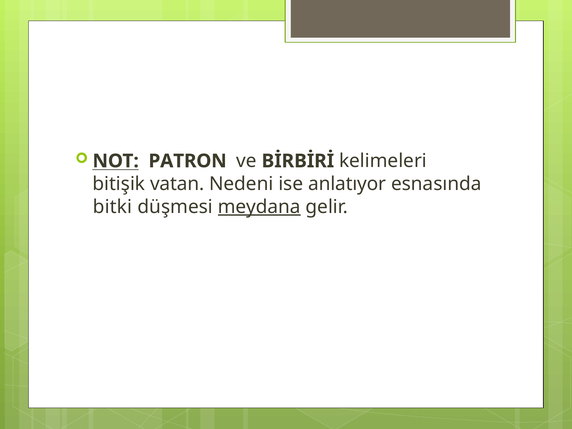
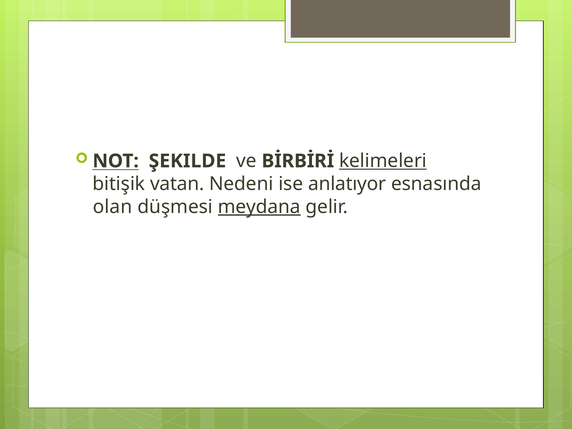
PATRON: PATRON -> ŞEKILDE
kelimeleri underline: none -> present
bitki: bitki -> olan
